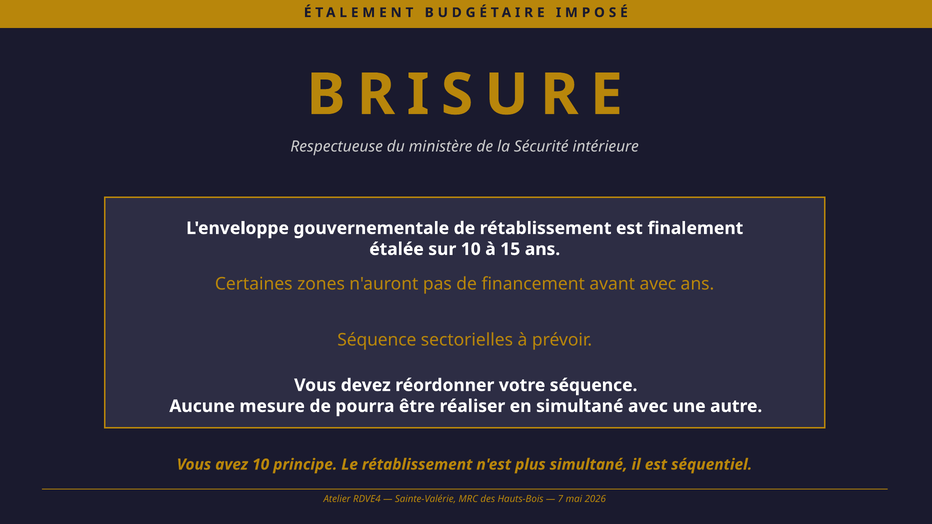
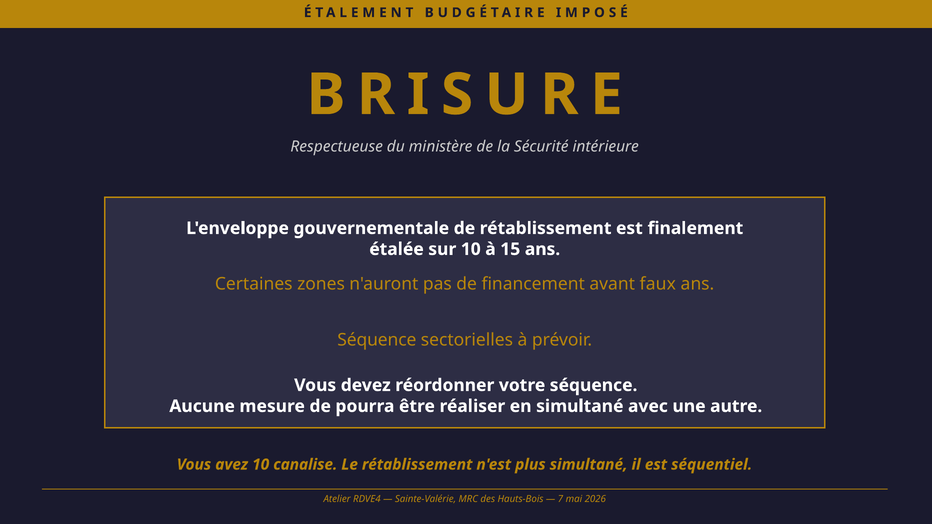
avant avec: avec -> faux
principe: principe -> canalise
